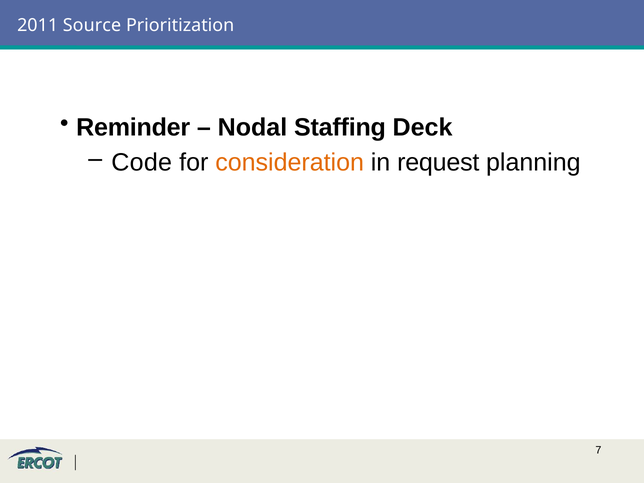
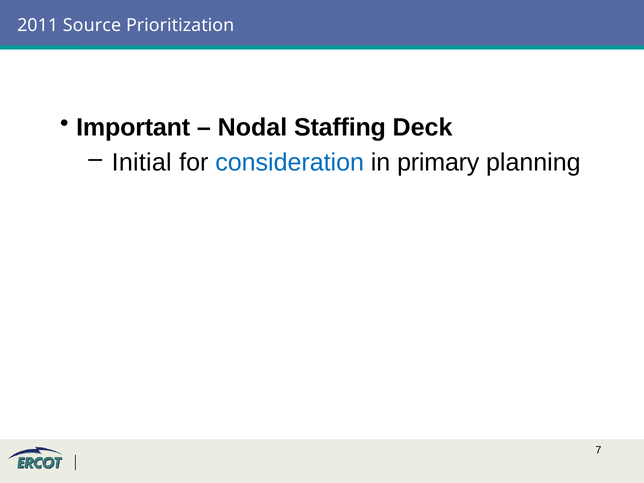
Reminder: Reminder -> Important
Code: Code -> Initial
consideration colour: orange -> blue
request: request -> primary
